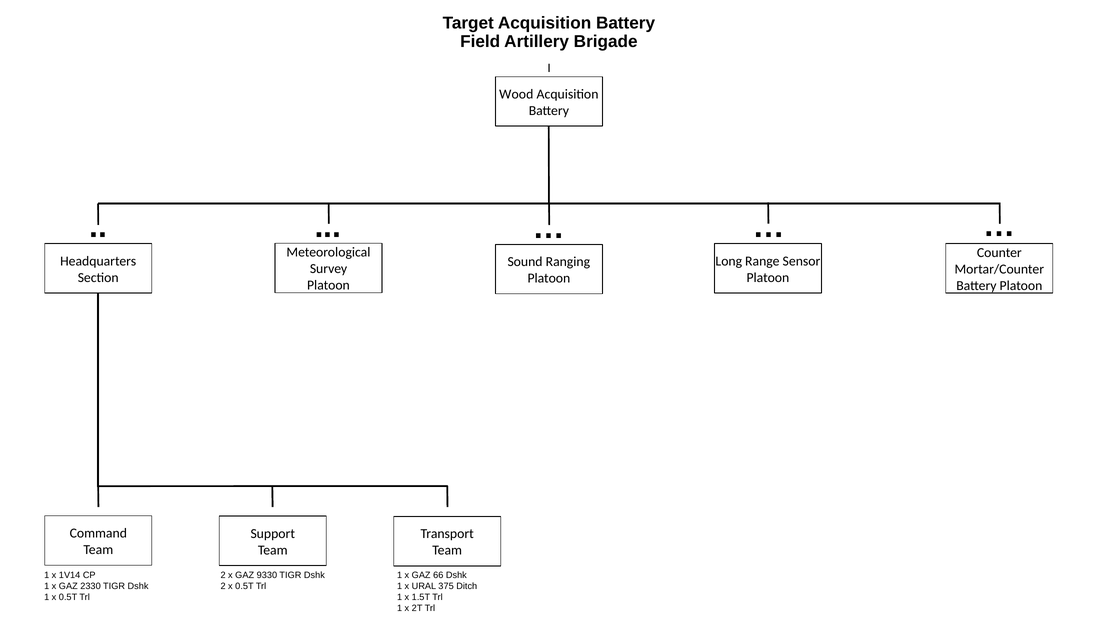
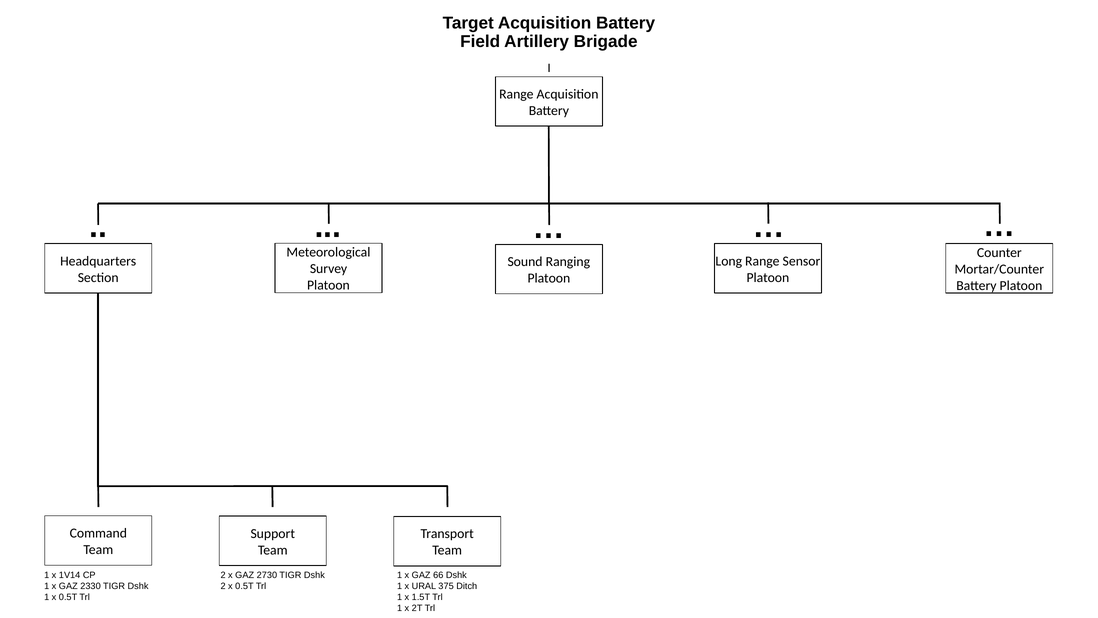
Wood at (516, 94): Wood -> Range
9330: 9330 -> 2730
